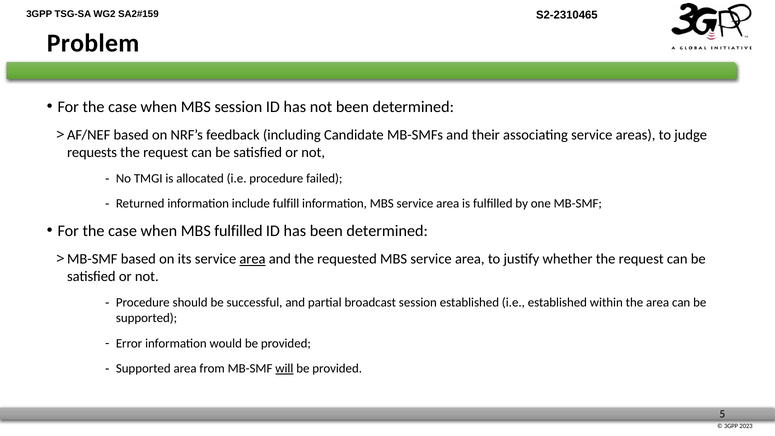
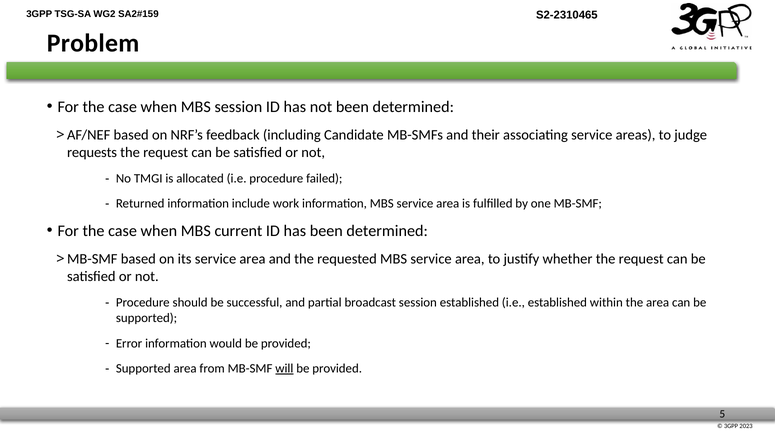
fulfill: fulfill -> work
MBS fulfilled: fulfilled -> current
area at (252, 259) underline: present -> none
